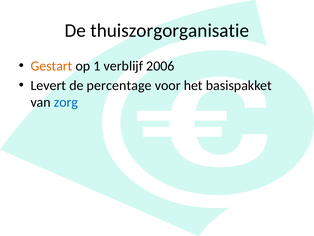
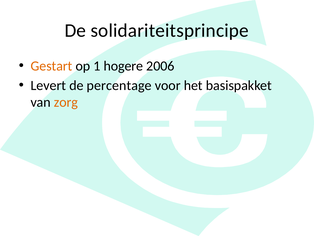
thuiszorgorganisatie: thuiszorgorganisatie -> solidariteitsprincipe
verblijf: verblijf -> hogere
zorg colour: blue -> orange
